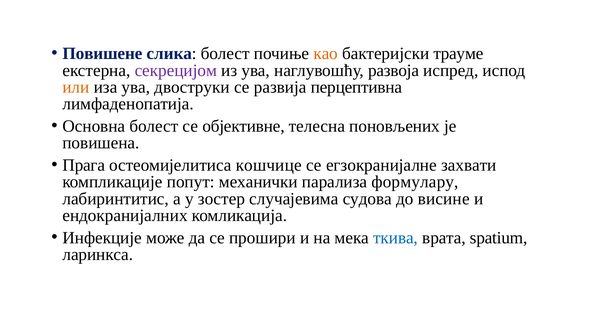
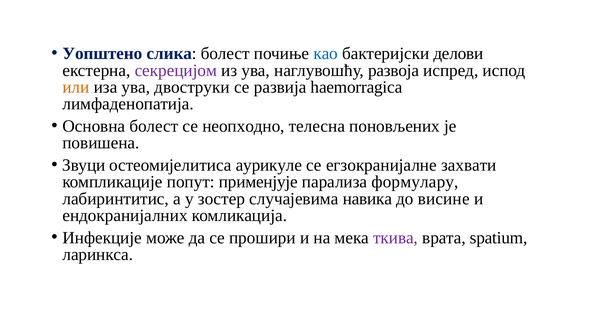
Повишене: Повишене -> Уопштено
као colour: orange -> blue
трауме: трауме -> делови
перцептивна: перцептивна -> haemorragica
објективне: објективне -> неопходно
Прага: Прага -> Звуци
кошчице: кошчице -> аурикуле
механички: механички -> применјује
судова: судова -> навика
ткива colour: blue -> purple
